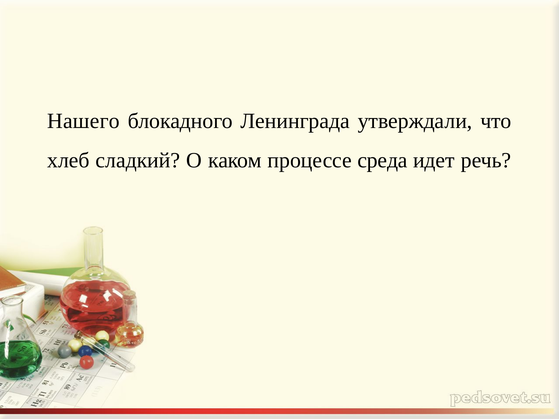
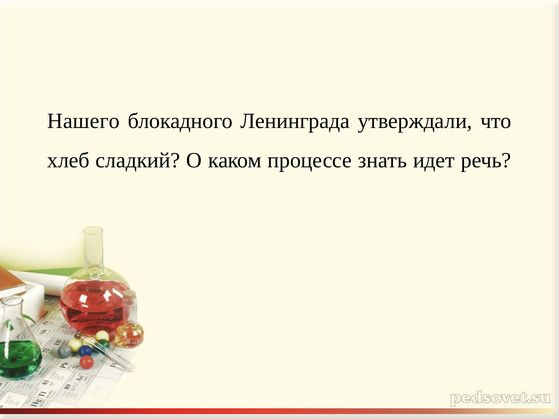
среда: среда -> знать
